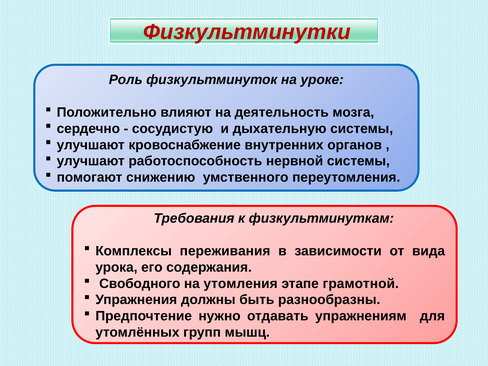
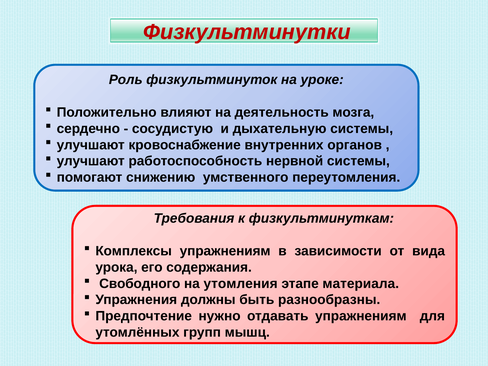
Комплексы переживания: переживания -> упражнениям
грамотной: грамотной -> материала
